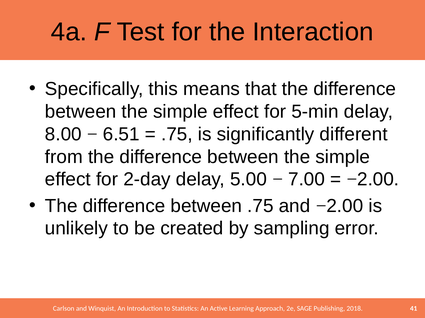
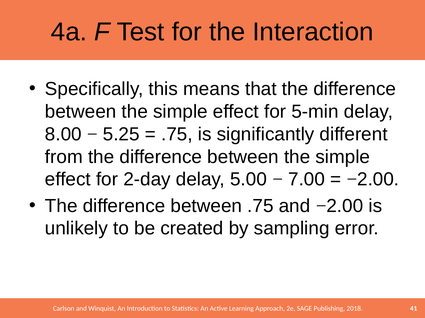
6.51: 6.51 -> 5.25
